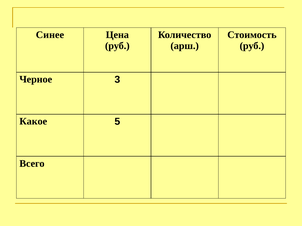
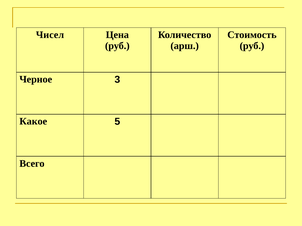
Синее: Синее -> Чисел
